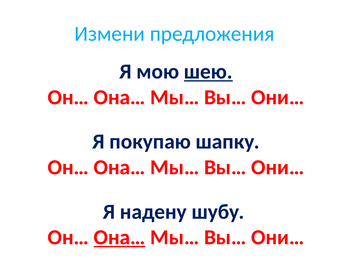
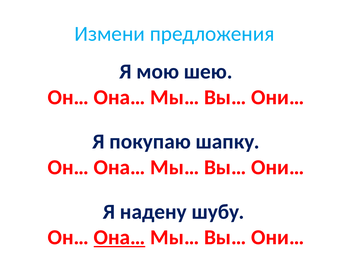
шею underline: present -> none
